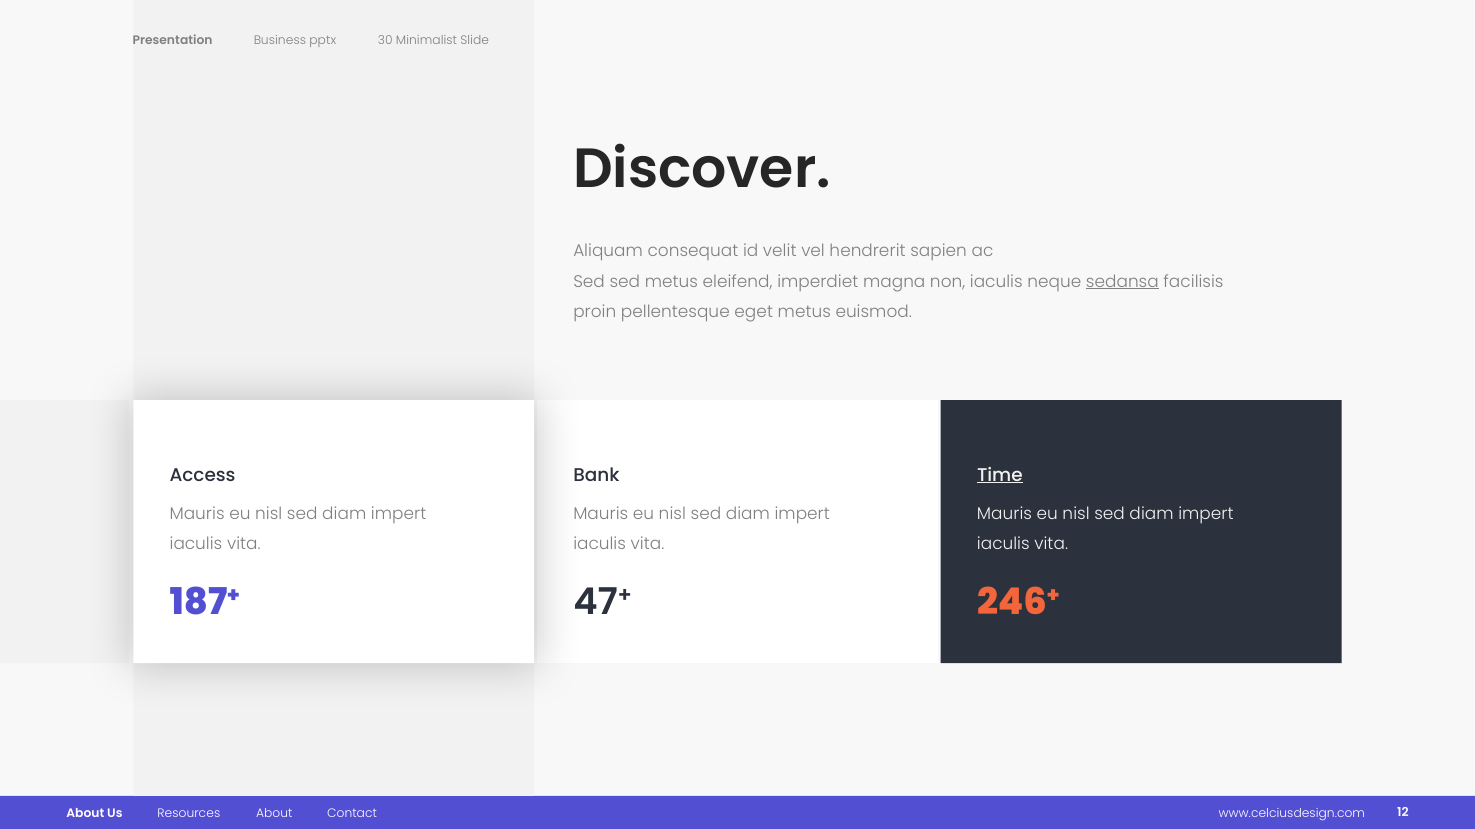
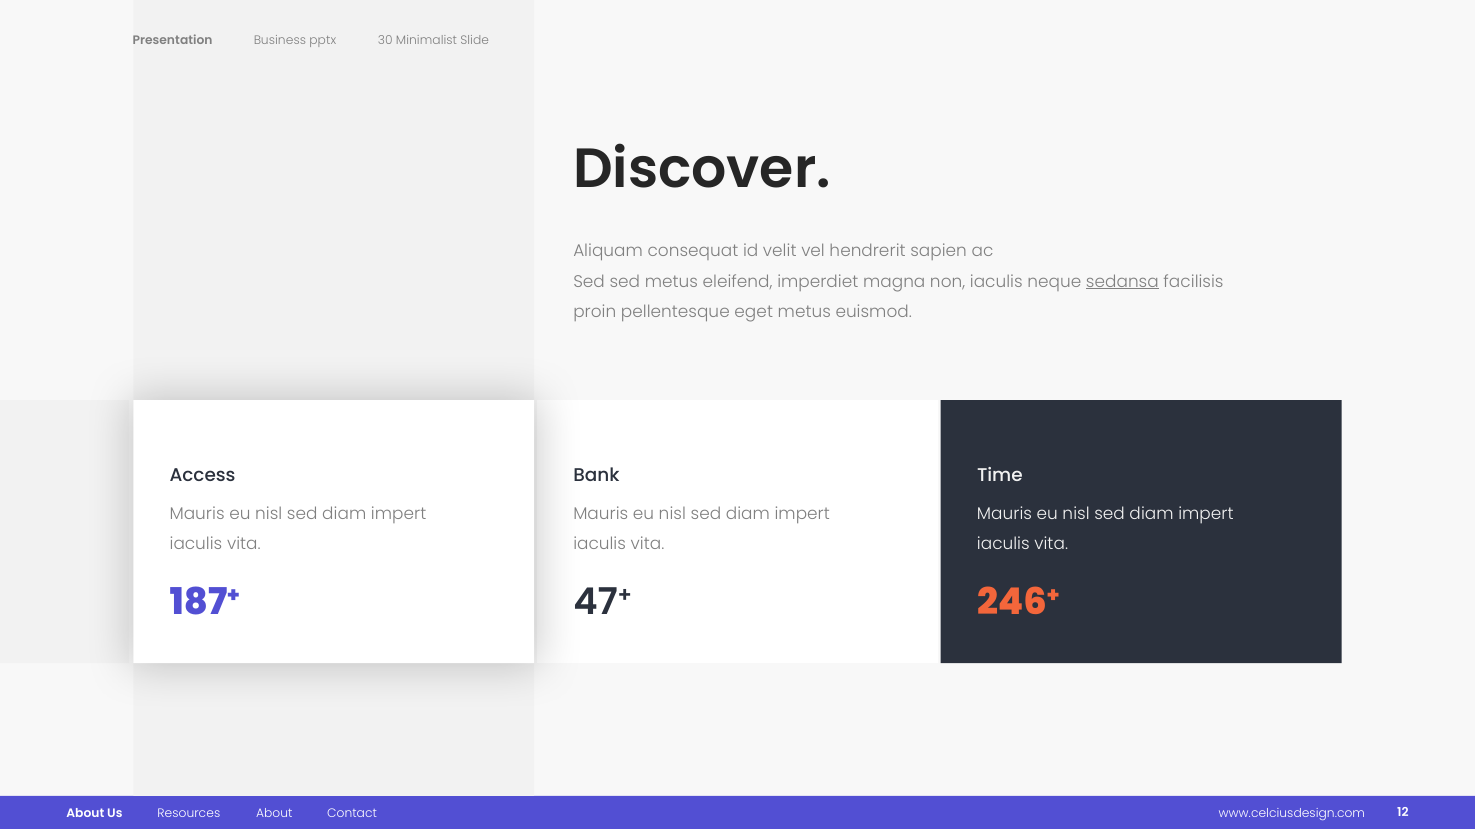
Time underline: present -> none
